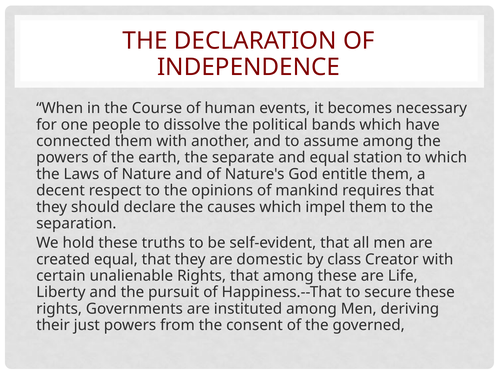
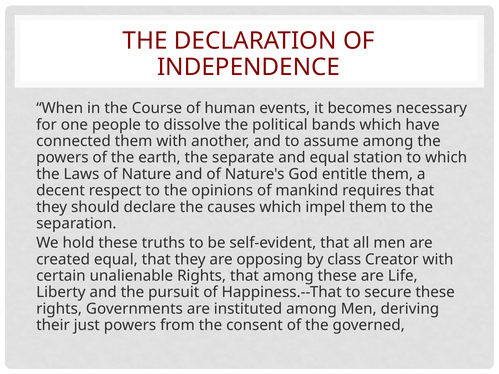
domestic: domestic -> opposing
